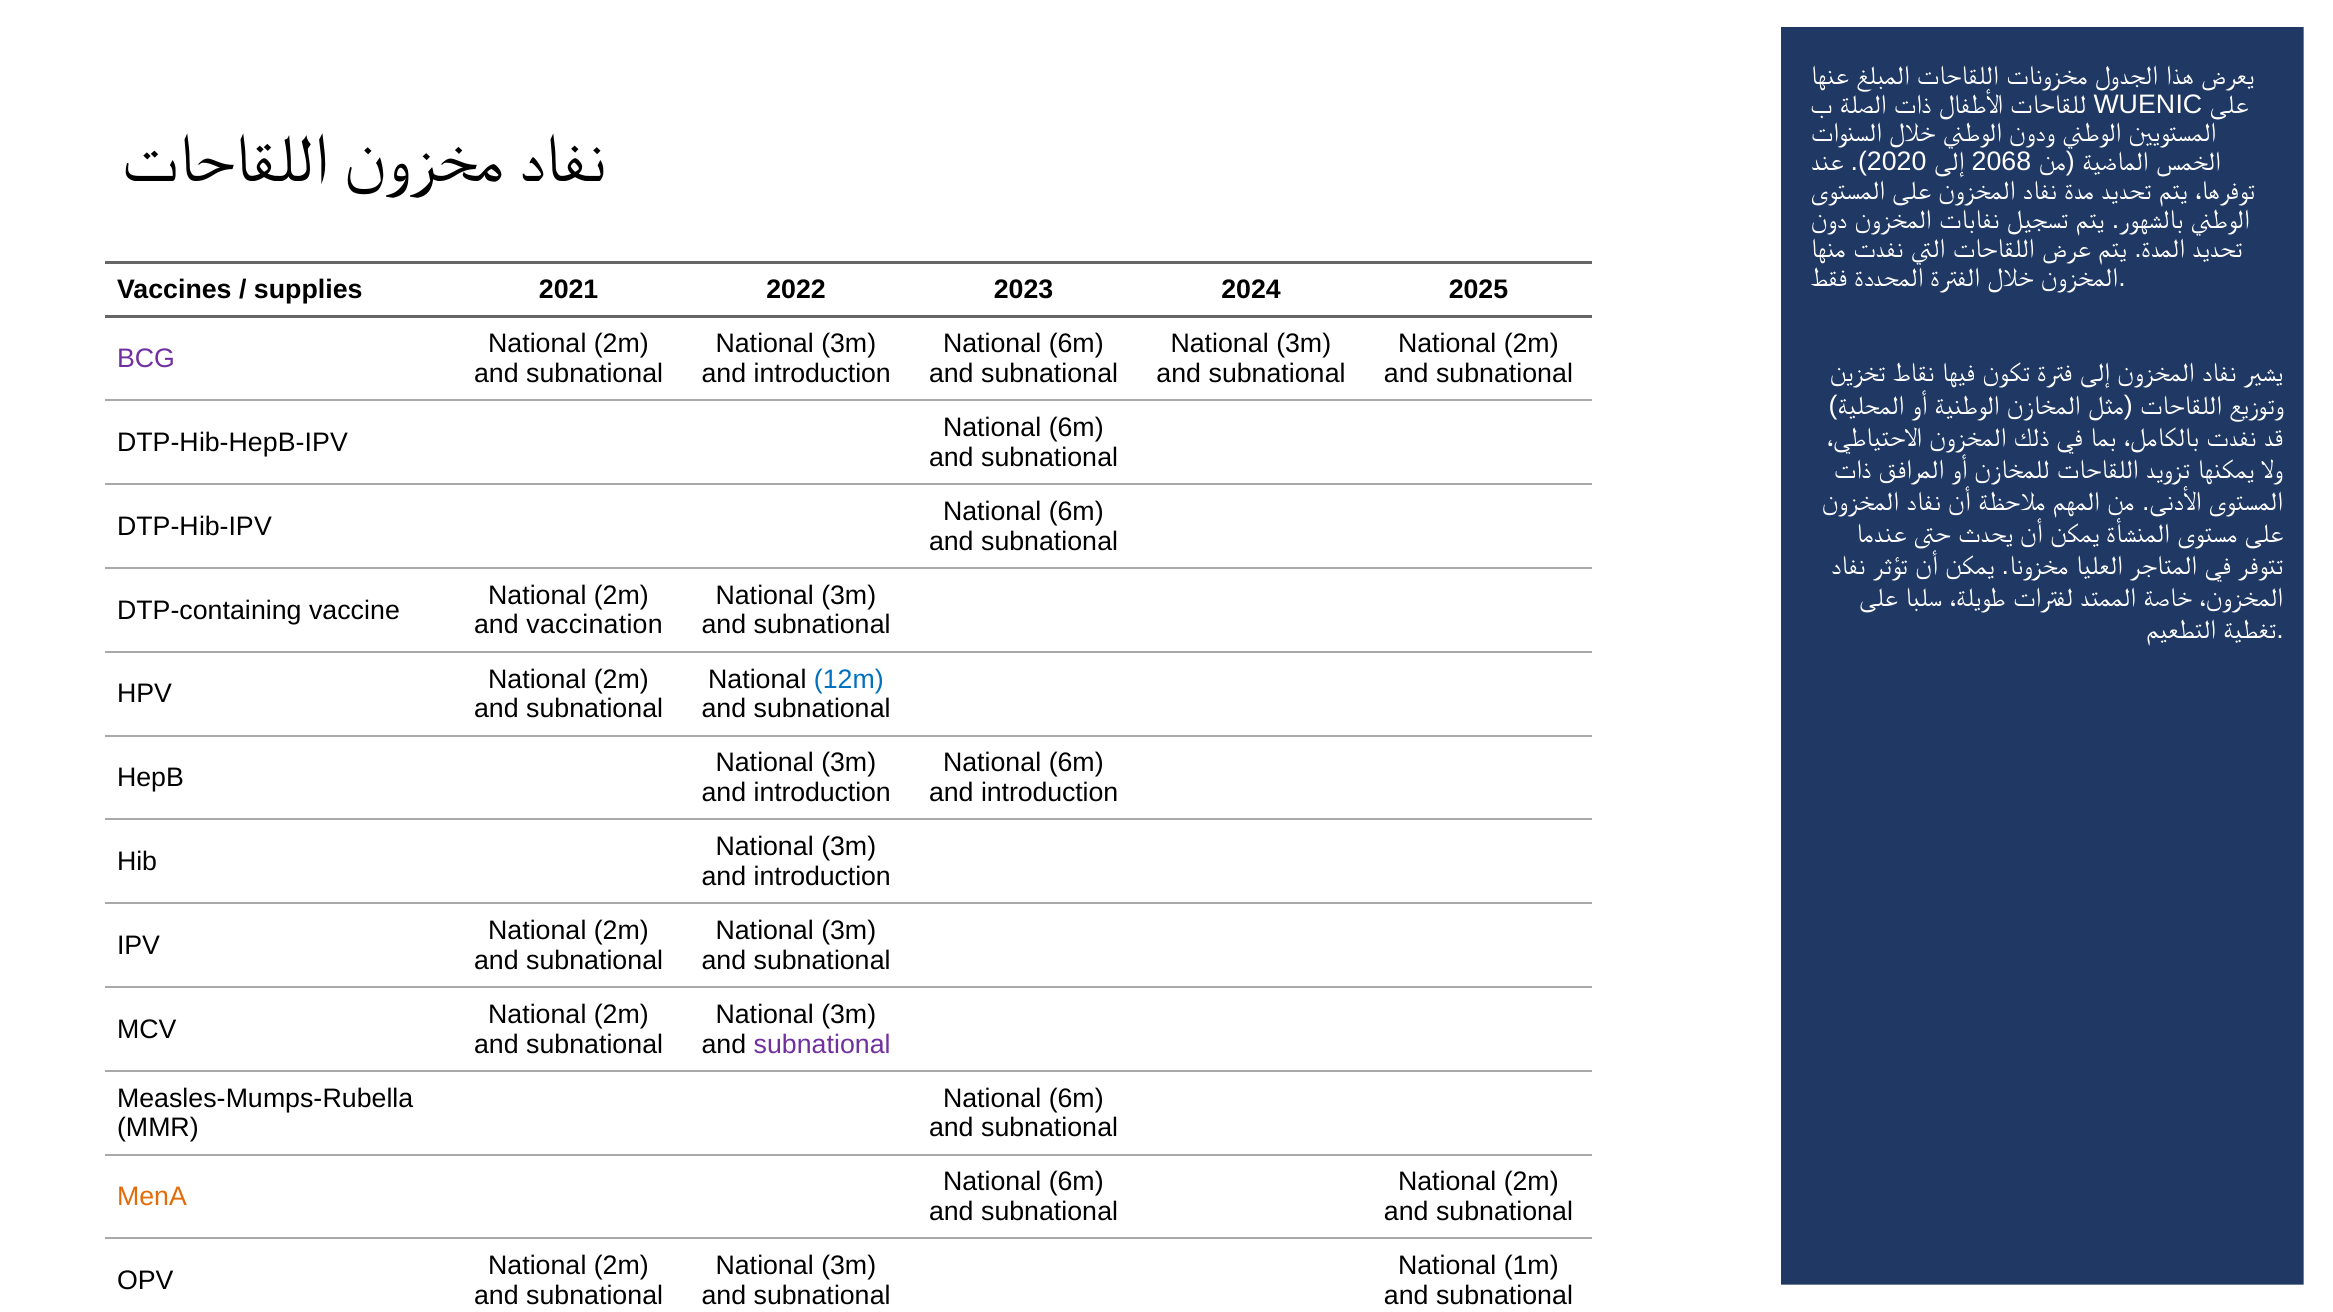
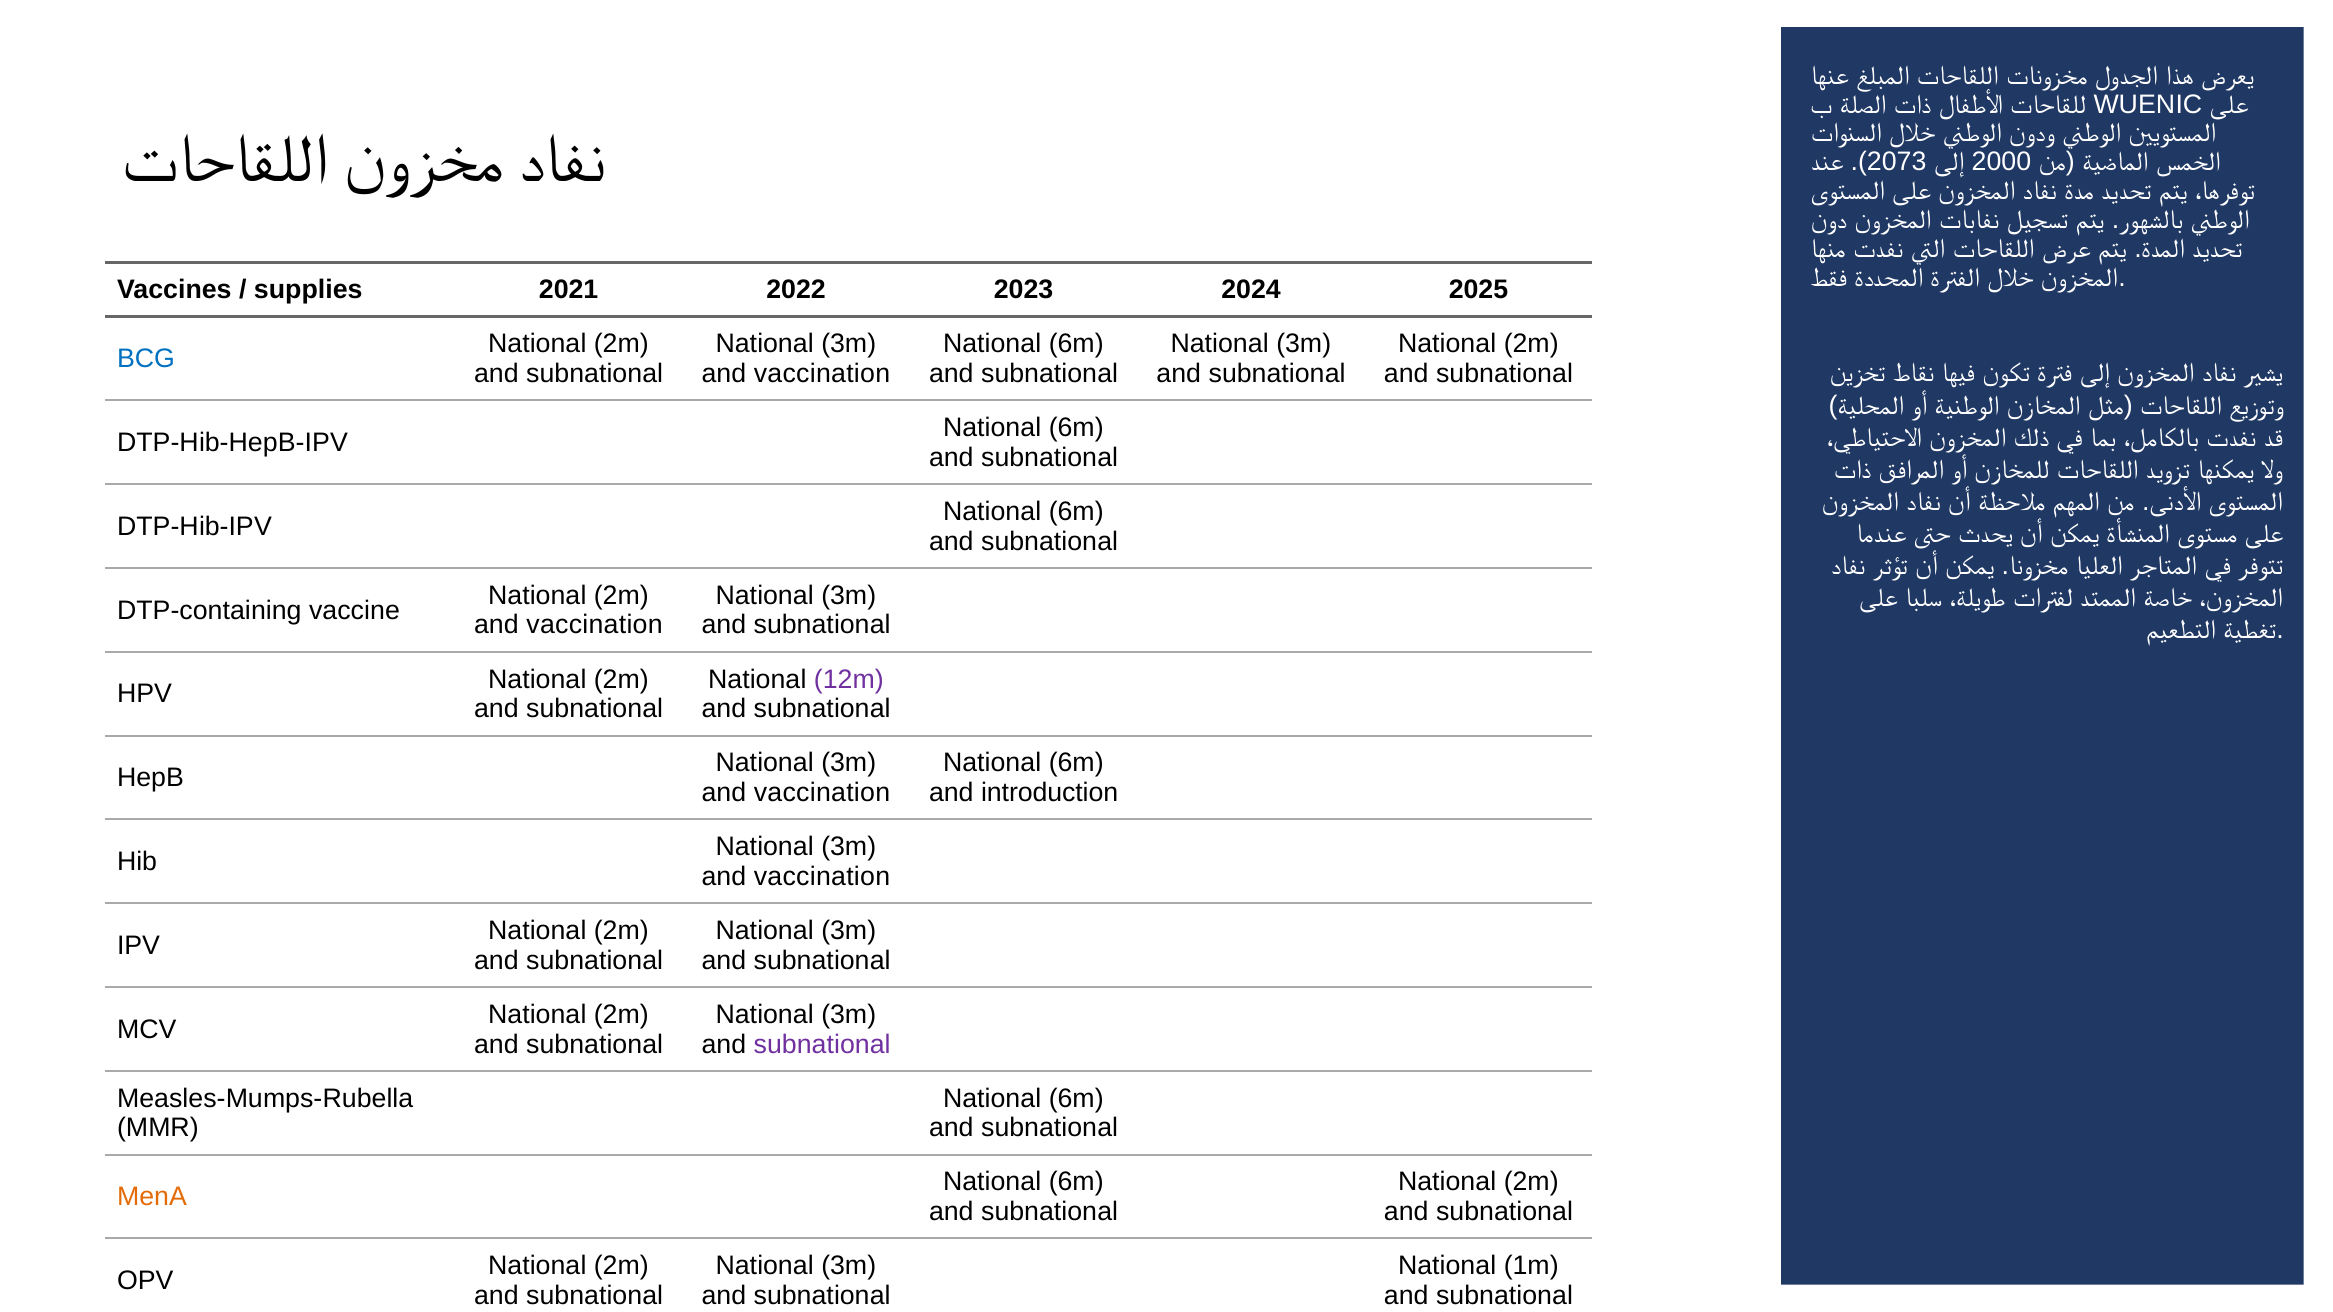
2020: 2020 -> 2073
2068: 2068 -> 2000
BCG colour: purple -> blue
introduction at (822, 374): introduction -> vaccination
12m colour: blue -> purple
introduction at (822, 793): introduction -> vaccination
introduction at (822, 877): introduction -> vaccination
